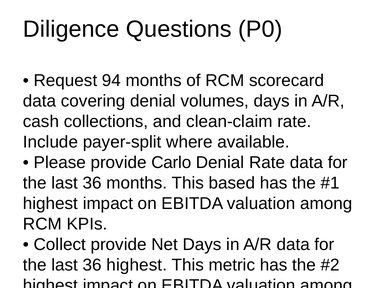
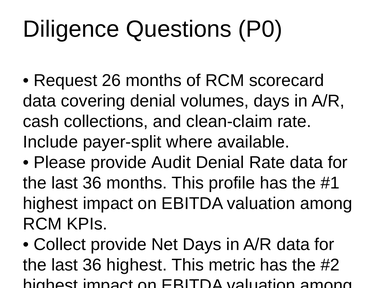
94: 94 -> 26
Carlo: Carlo -> Audit
based: based -> profile
